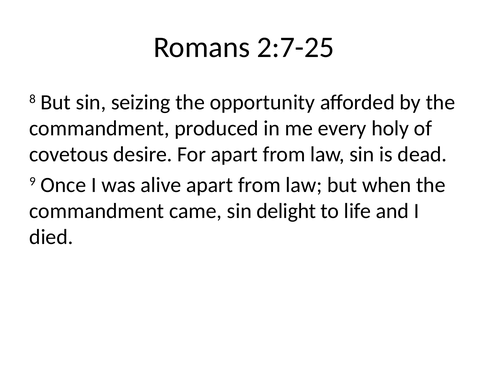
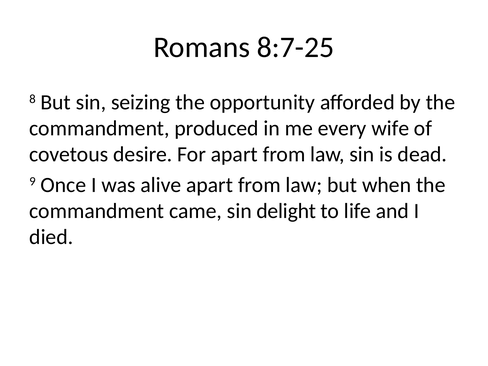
2:7-25: 2:7-25 -> 8:7-25
holy: holy -> wife
